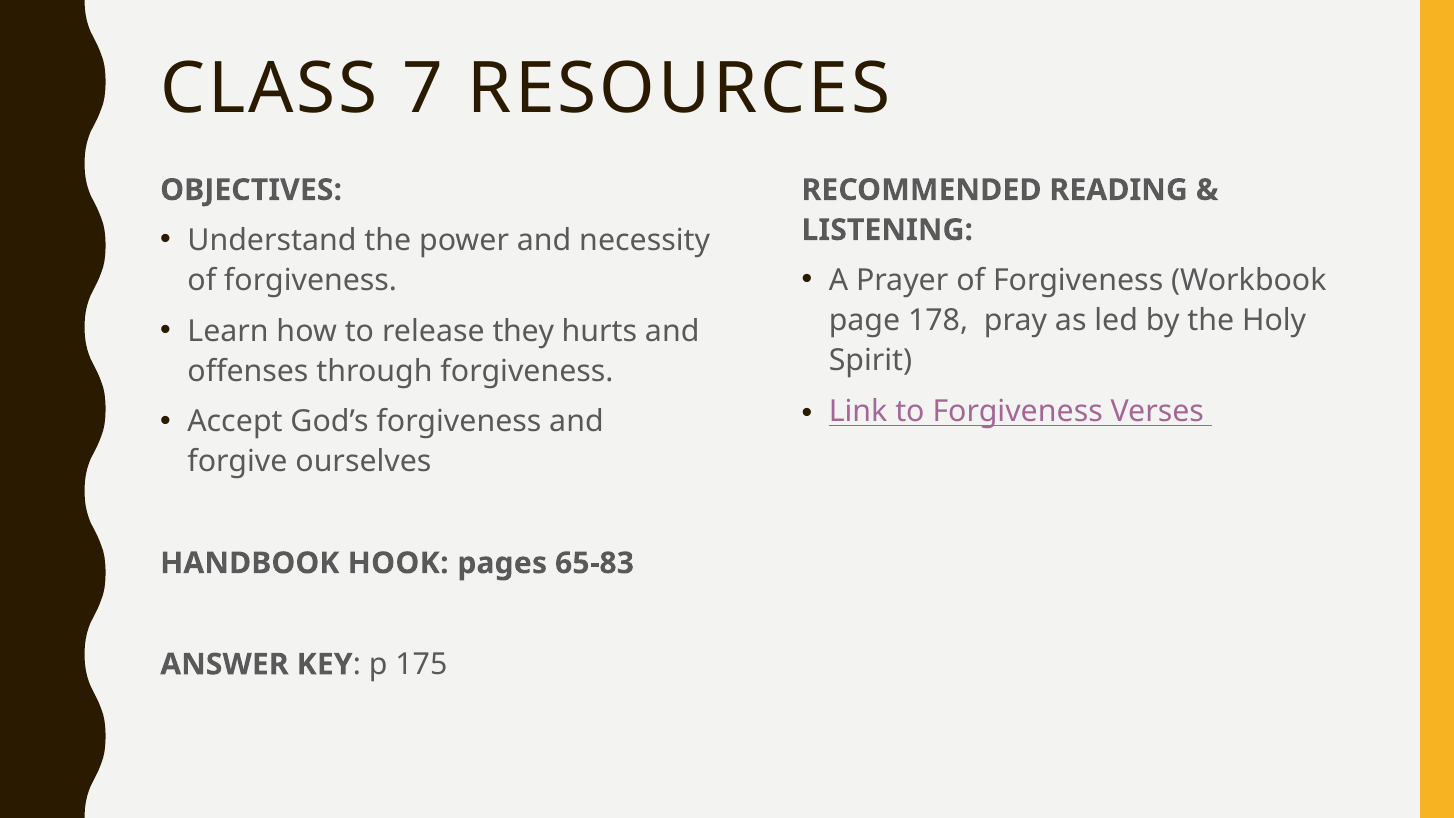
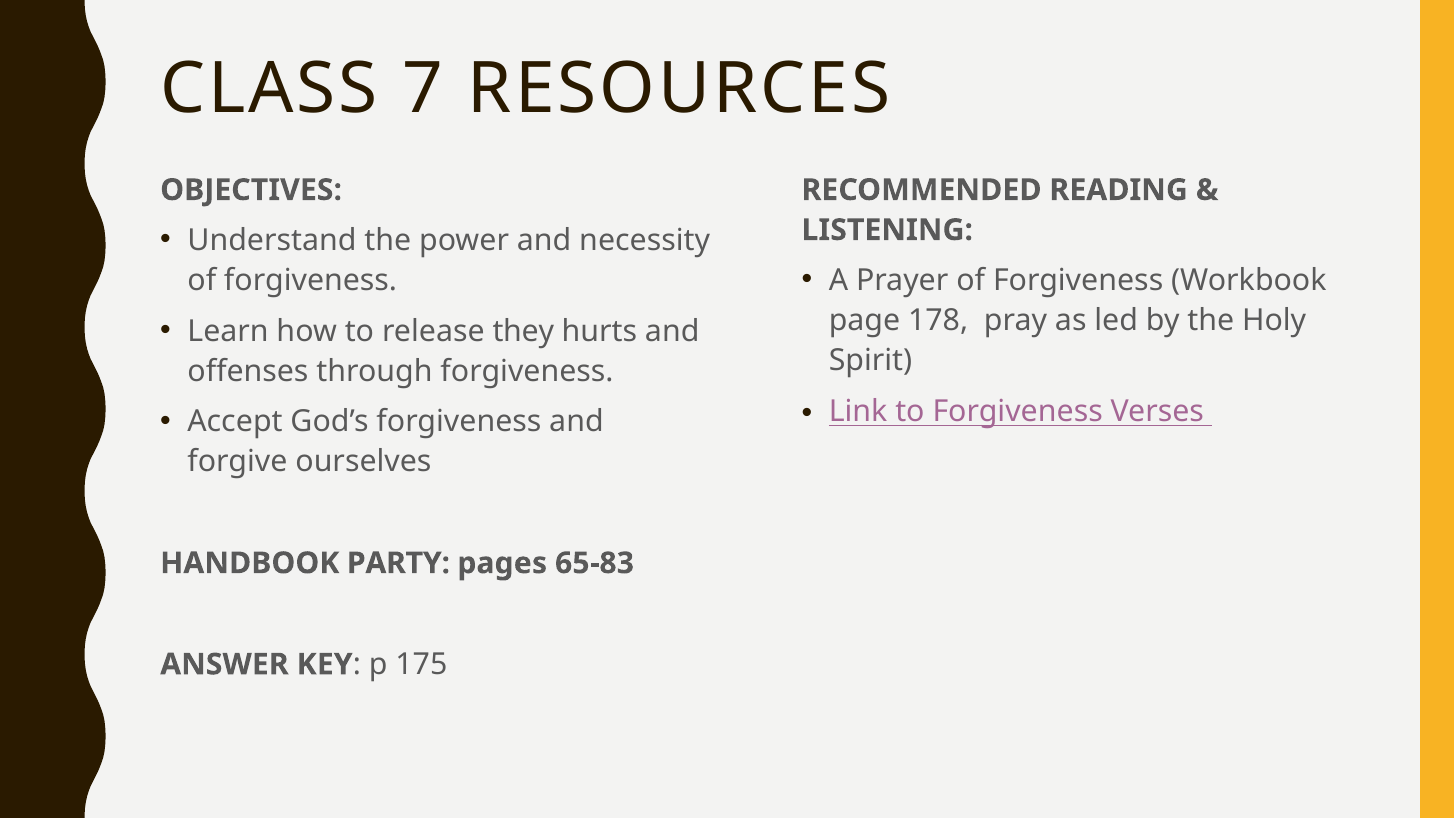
HOOK: HOOK -> PARTY
